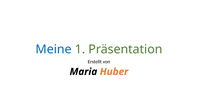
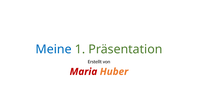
Maria colour: black -> red
